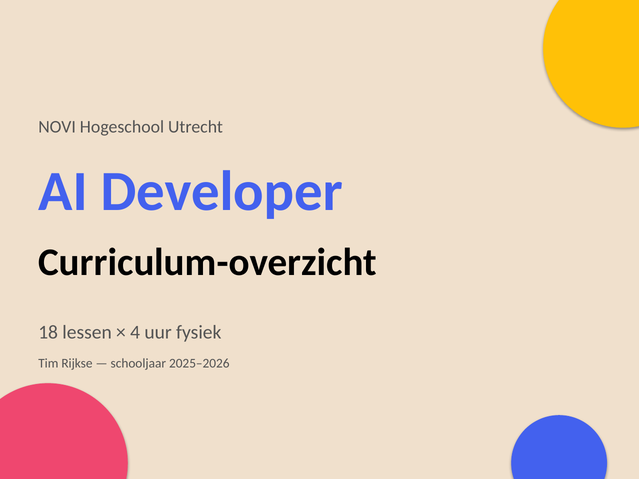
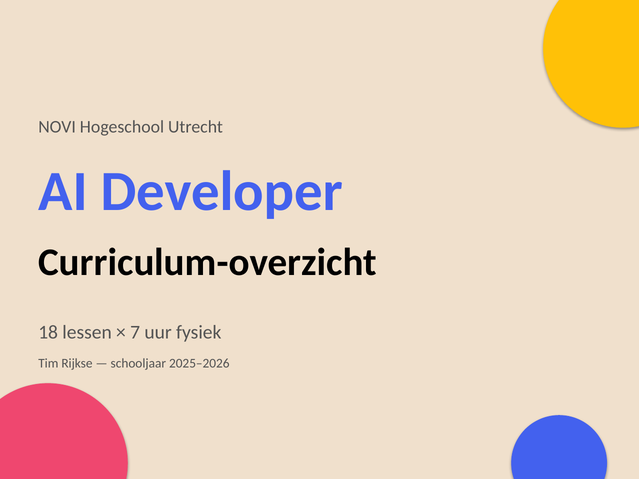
4: 4 -> 7
